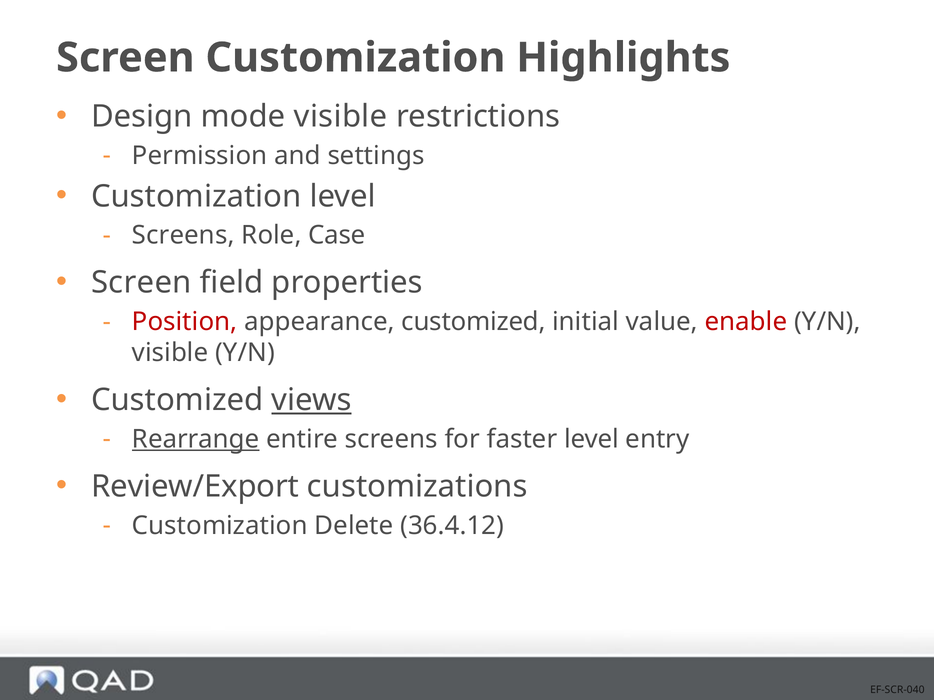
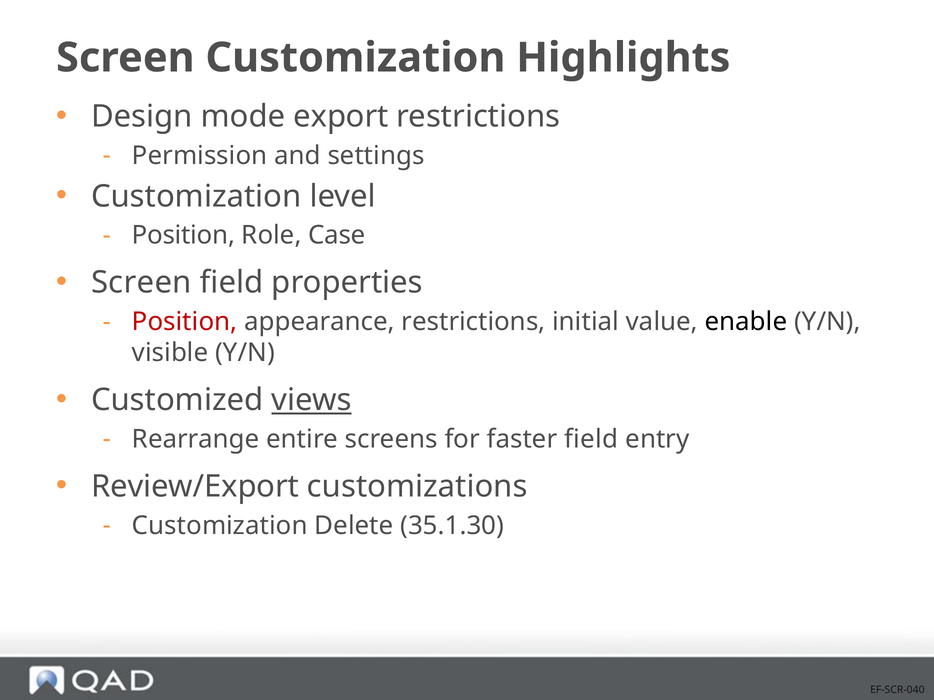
mode visible: visible -> export
Screens at (183, 236): Screens -> Position
appearance customized: customized -> restrictions
enable colour: red -> black
Rearrange underline: present -> none
faster level: level -> field
36.4.12: 36.4.12 -> 35.1.30
